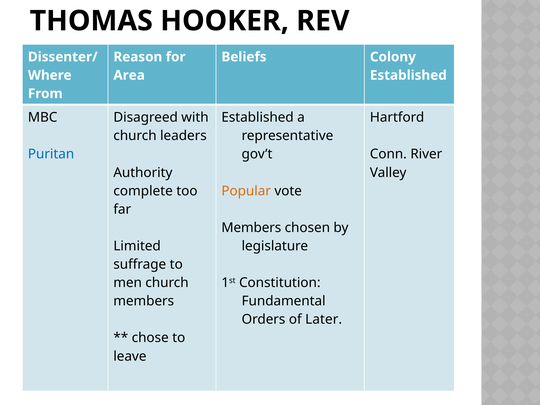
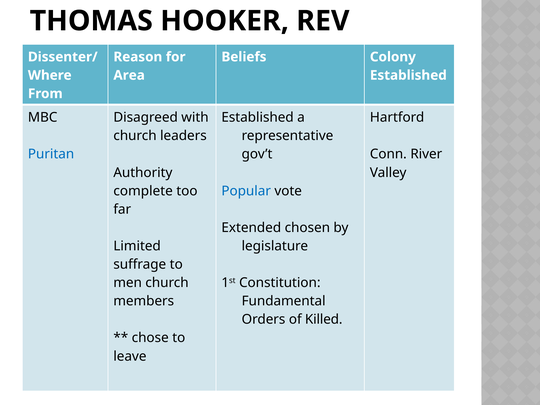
Popular colour: orange -> blue
Members at (251, 228): Members -> Extended
Later: Later -> Killed
